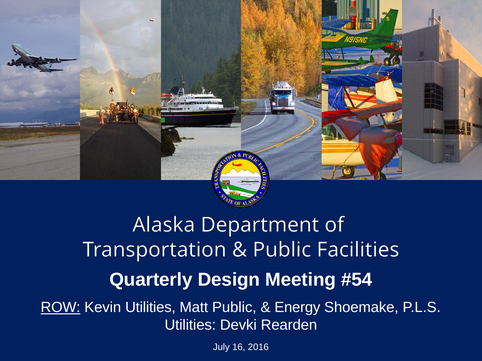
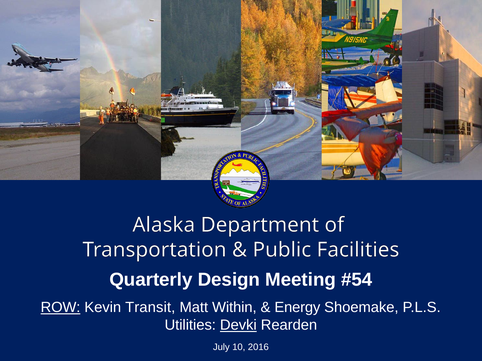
Kevin Utilities: Utilities -> Transit
Matt Public: Public -> Within
Devki underline: none -> present
16: 16 -> 10
